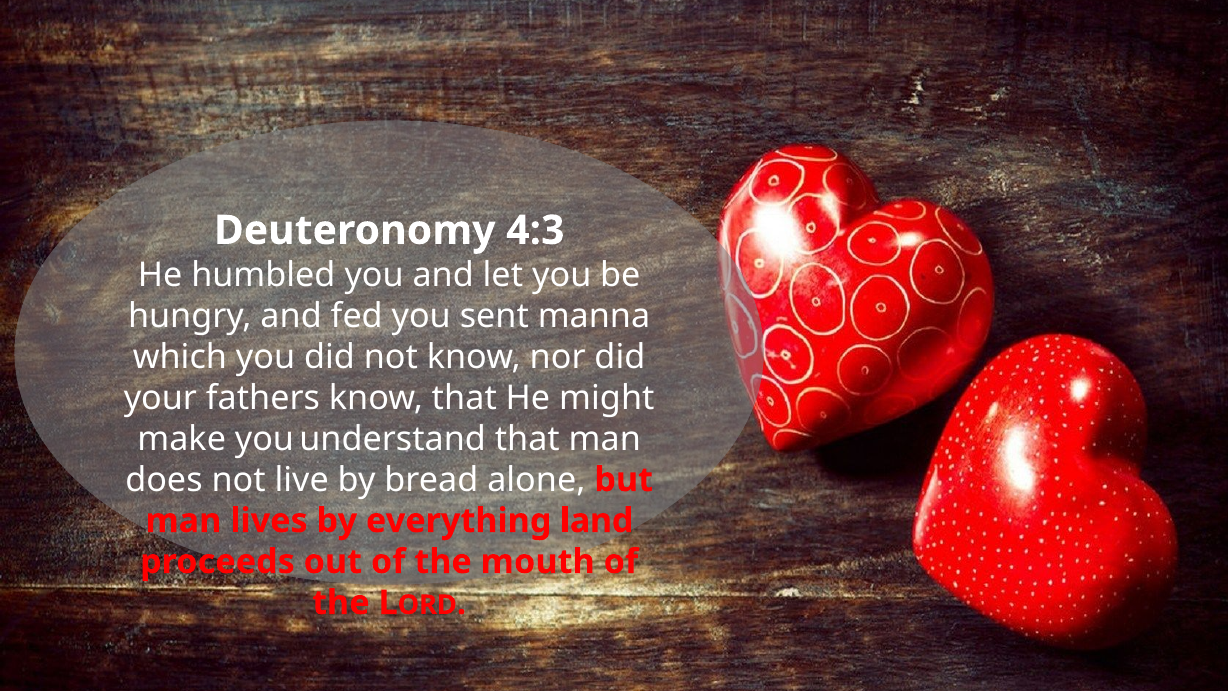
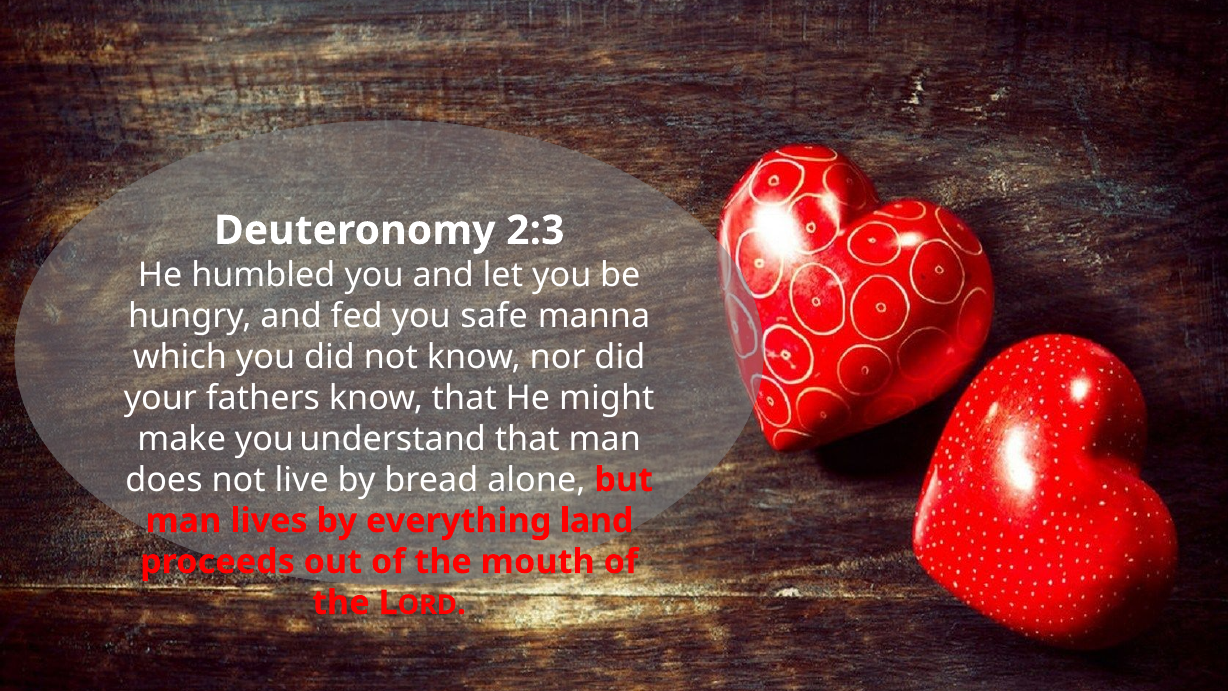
4:3: 4:3 -> 2:3
sent: sent -> safe
